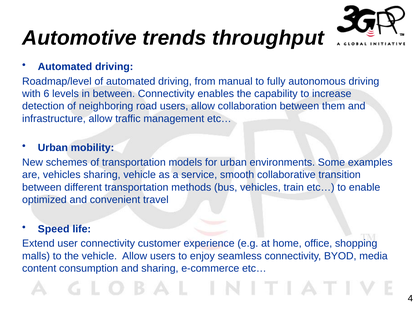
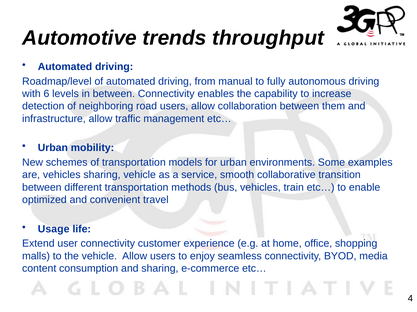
Speed: Speed -> Usage
